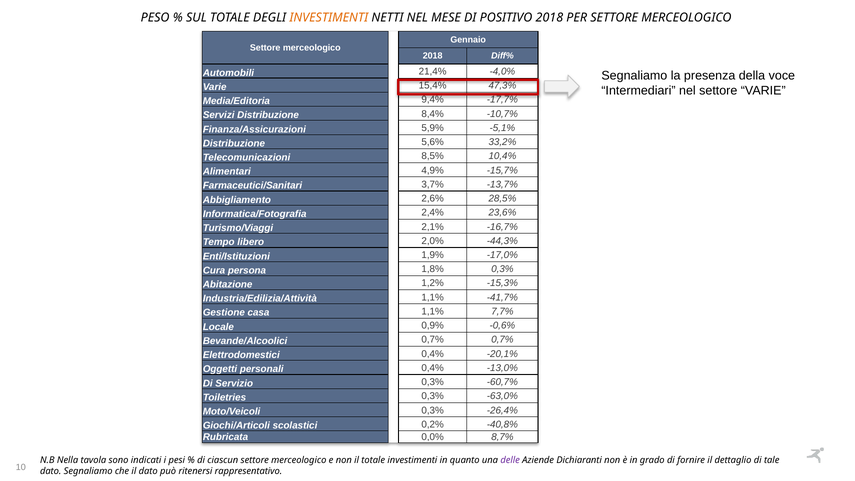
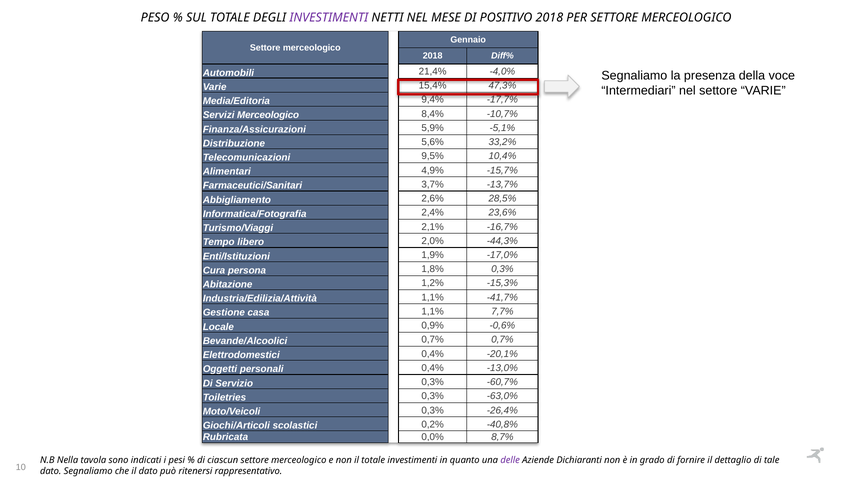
INVESTIMENTI at (329, 17) colour: orange -> purple
Servizi Distribuzione: Distribuzione -> Merceologico
8,5%: 8,5% -> 9,5%
